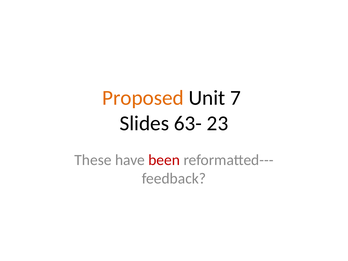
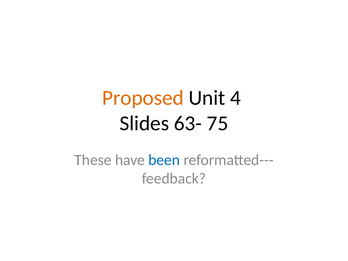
7: 7 -> 4
23: 23 -> 75
been colour: red -> blue
